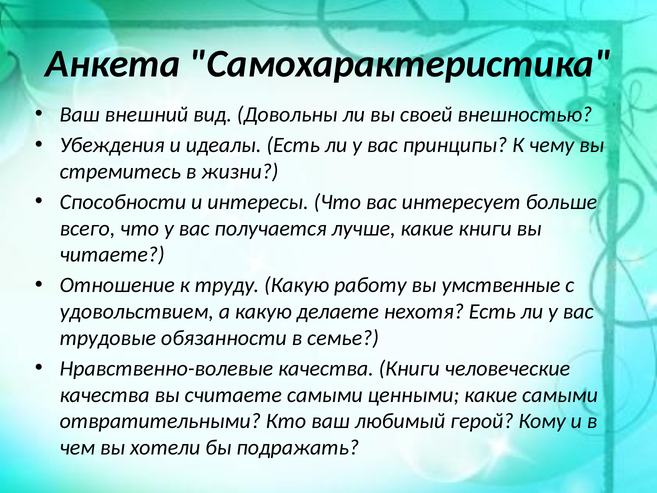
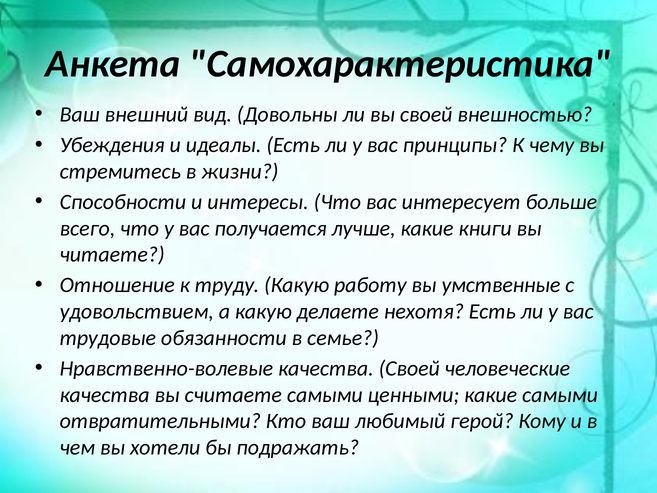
качества Книги: Книги -> Своей
